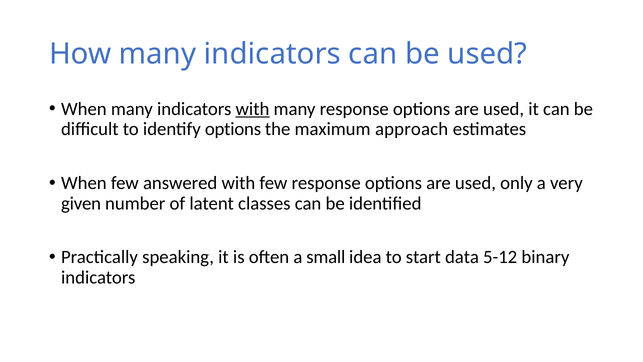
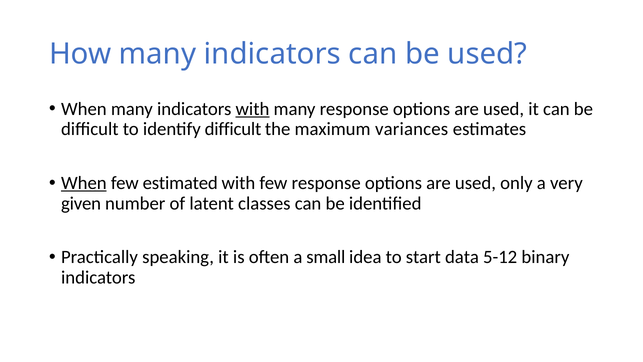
identify options: options -> difficult
approach: approach -> variances
When at (84, 183) underline: none -> present
answered: answered -> estimated
